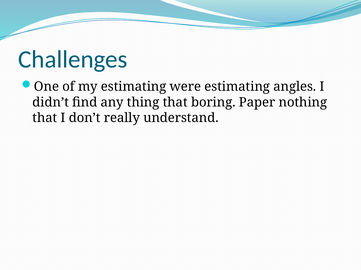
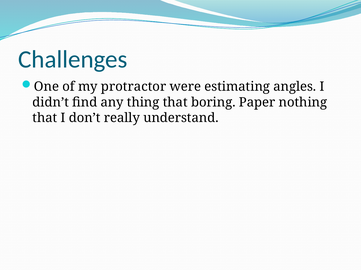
my estimating: estimating -> protractor
